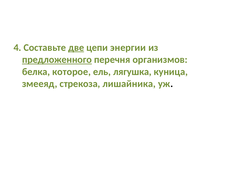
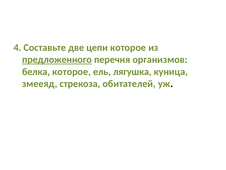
две underline: present -> none
цепи энергии: энергии -> которое
лишайника: лишайника -> обитателей
